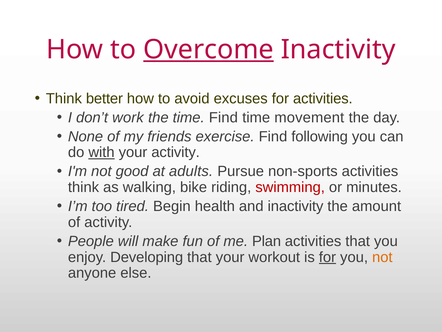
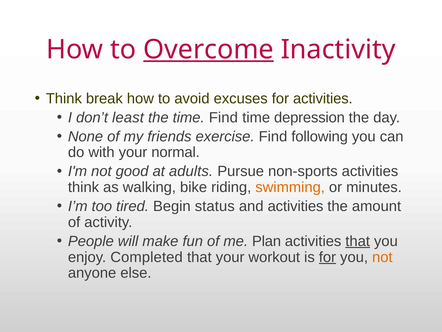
better: better -> break
work: work -> least
movement: movement -> depression
with underline: present -> none
your activity: activity -> normal
swimming colour: red -> orange
health: health -> status
and inactivity: inactivity -> activities
that at (358, 241) underline: none -> present
Developing: Developing -> Completed
